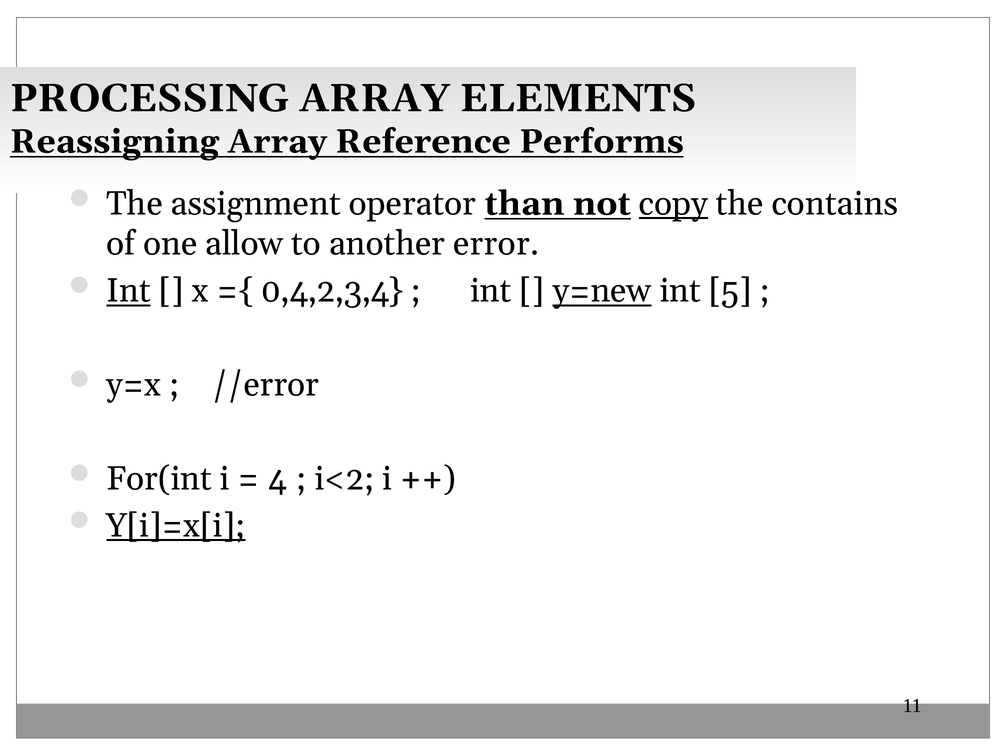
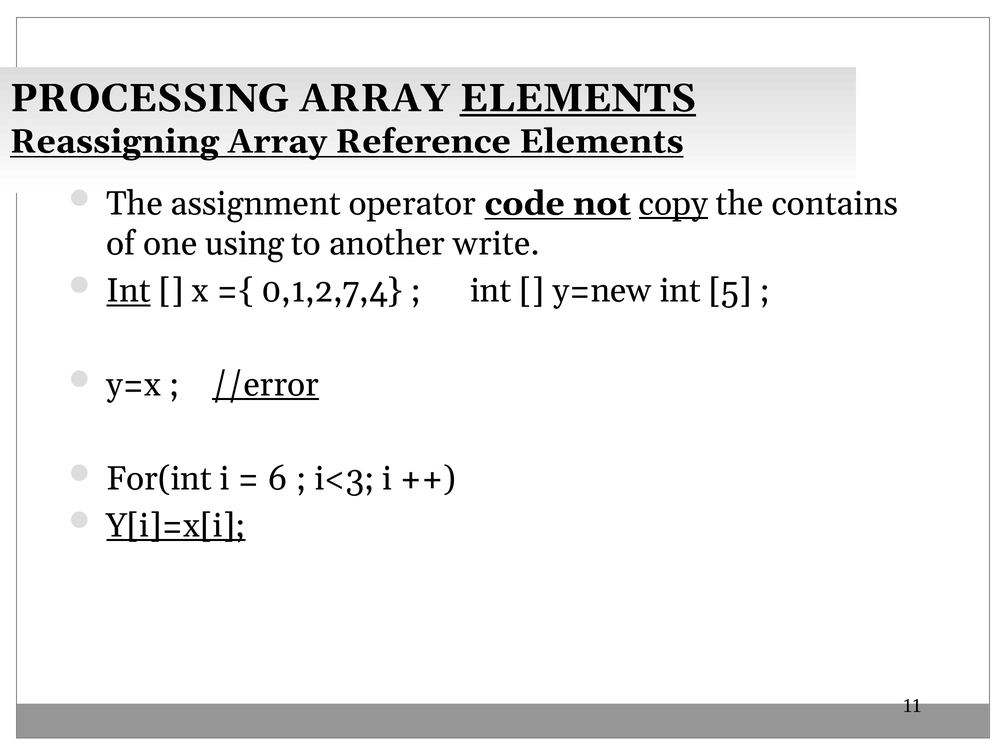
ELEMENTS at (578, 98) underline: none -> present
Reference Performs: Performs -> Elements
than: than -> code
allow: allow -> using
error: error -> write
0,4,2,3,4: 0,4,2,3,4 -> 0,1,2,7,4
y=new underline: present -> none
//error underline: none -> present
4: 4 -> 6
i<2: i<2 -> i<3
